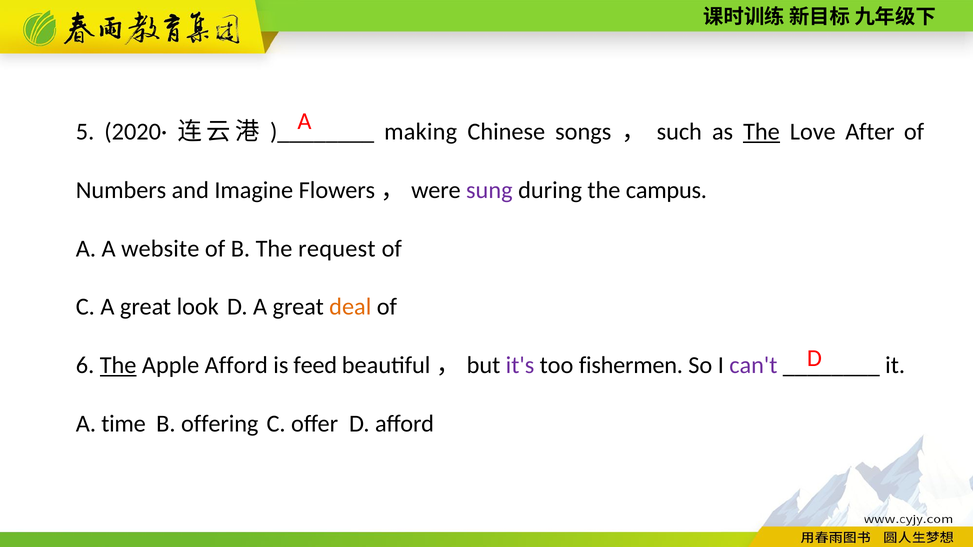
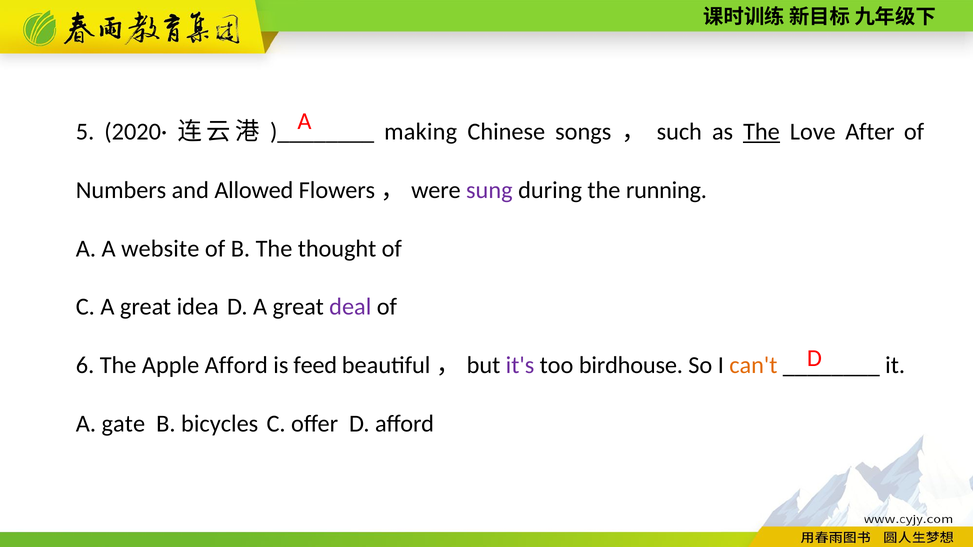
Imagine: Imagine -> Allowed
campus: campus -> running
request: request -> thought
look: look -> idea
deal colour: orange -> purple
The at (118, 365) underline: present -> none
fishermen: fishermen -> birdhouse
can't colour: purple -> orange
time: time -> gate
offering: offering -> bicycles
